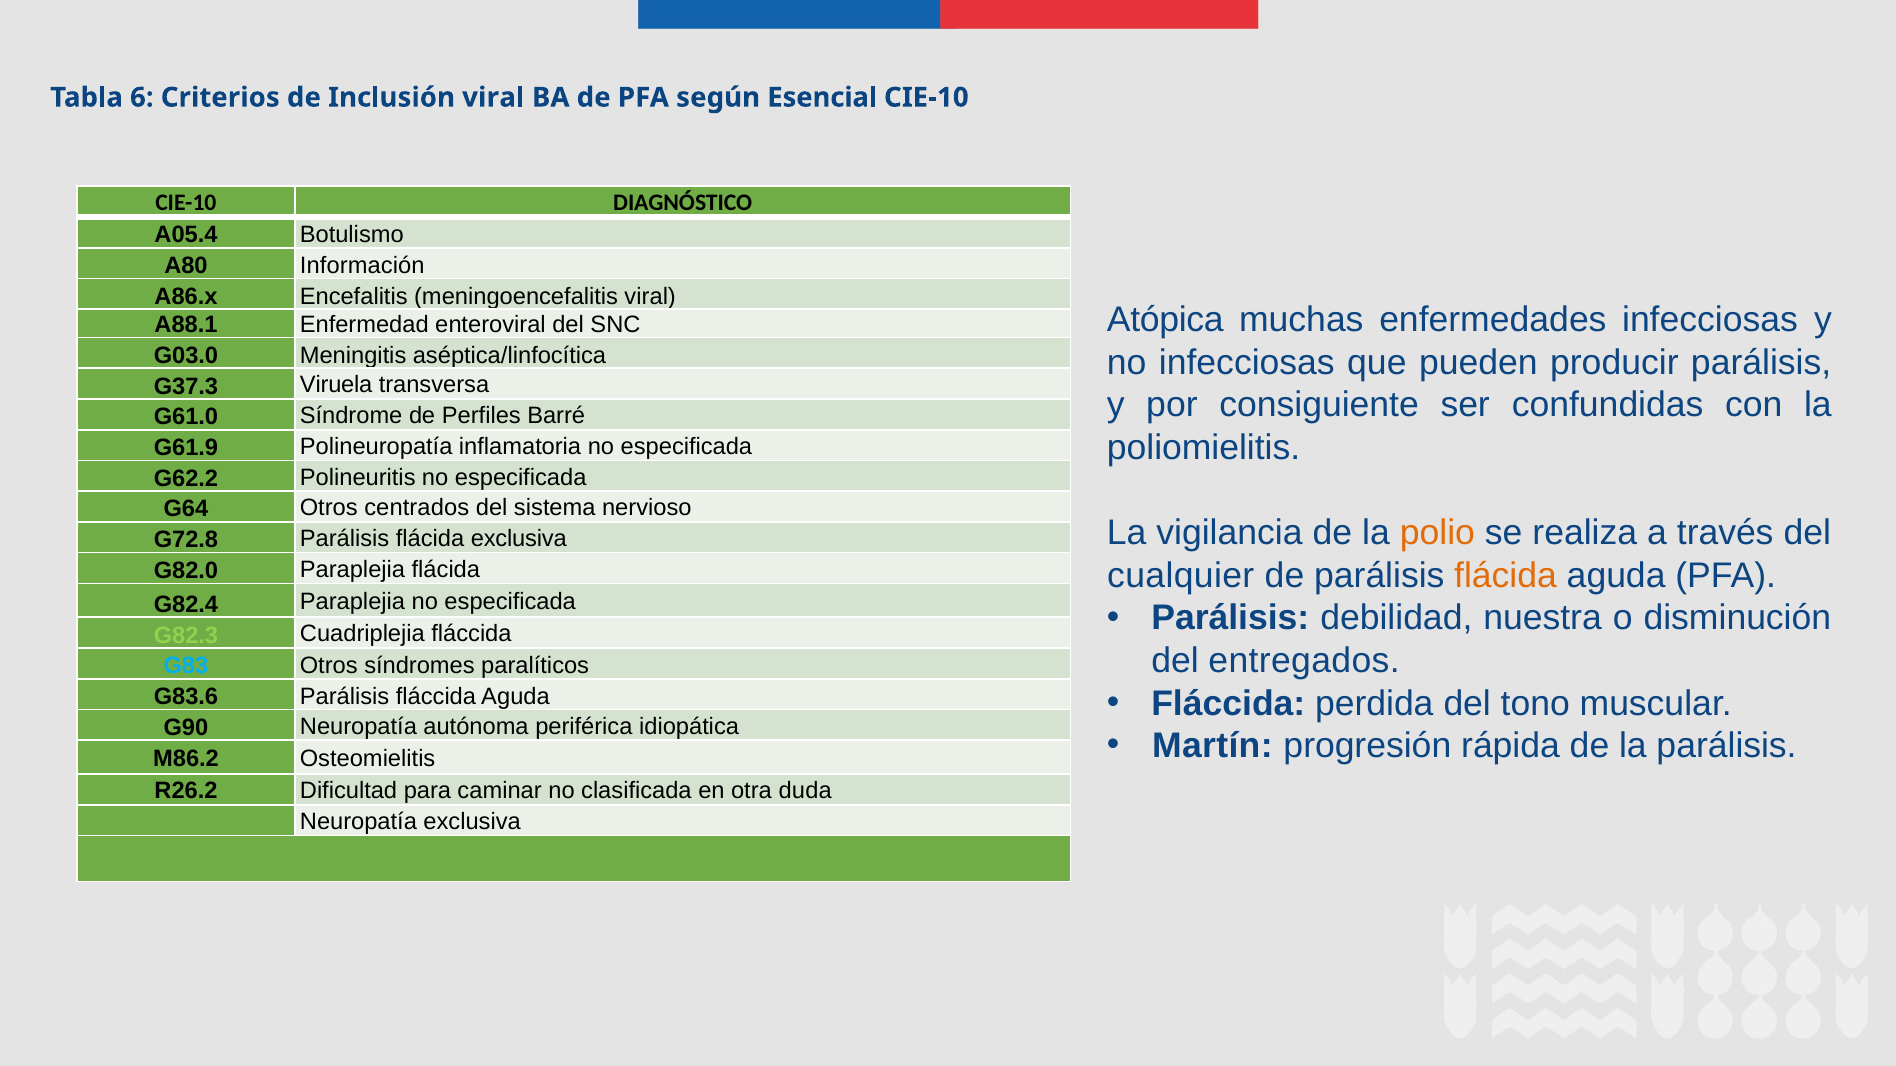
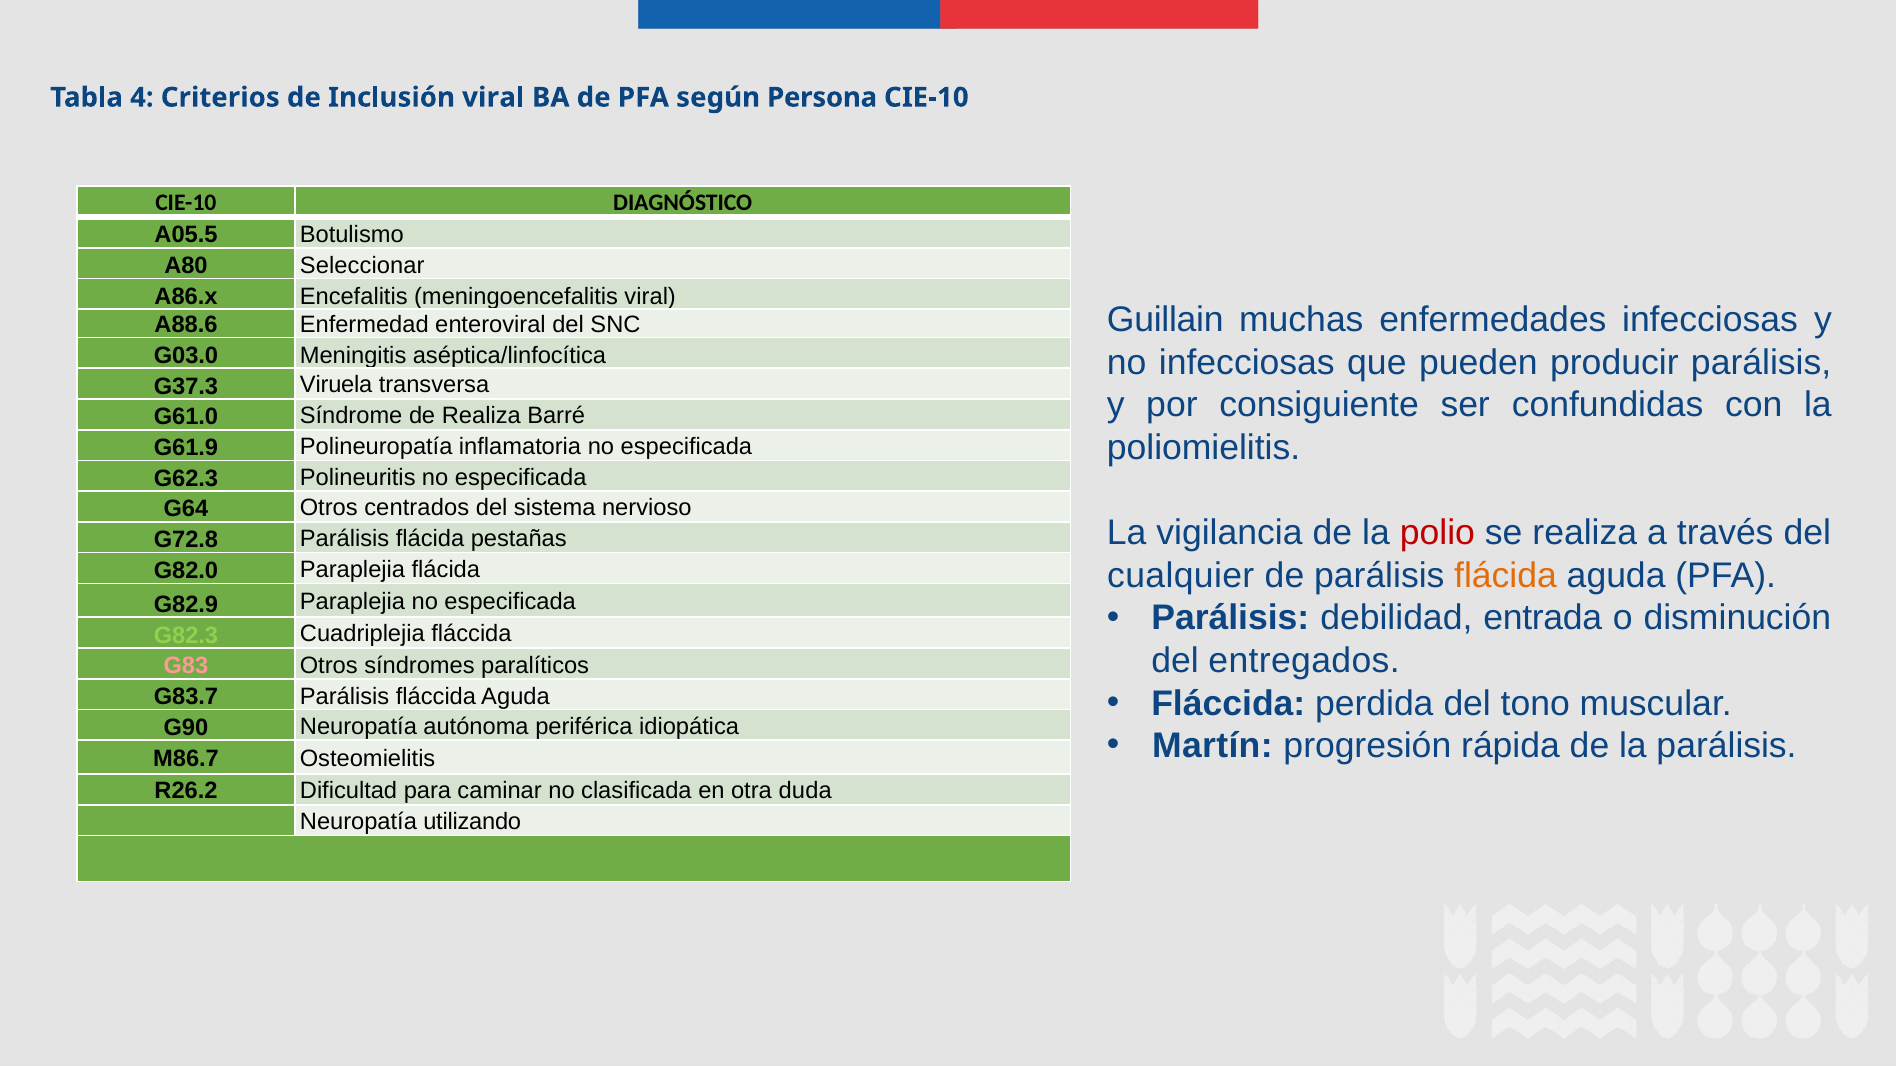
6: 6 -> 4
Esencial: Esencial -> Persona
A05.4: A05.4 -> A05.5
Información: Información -> Seleccionar
Atópica: Atópica -> Guillain
A88.1: A88.1 -> A88.6
de Perfiles: Perfiles -> Realiza
G62.2: G62.2 -> G62.3
polio colour: orange -> red
flácida exclusiva: exclusiva -> pestañas
G82.4: G82.4 -> G82.9
nuestra: nuestra -> entrada
G83 colour: light blue -> pink
G83.6: G83.6 -> G83.7
M86.2: M86.2 -> M86.7
Neuropatía exclusiva: exclusiva -> utilizando
